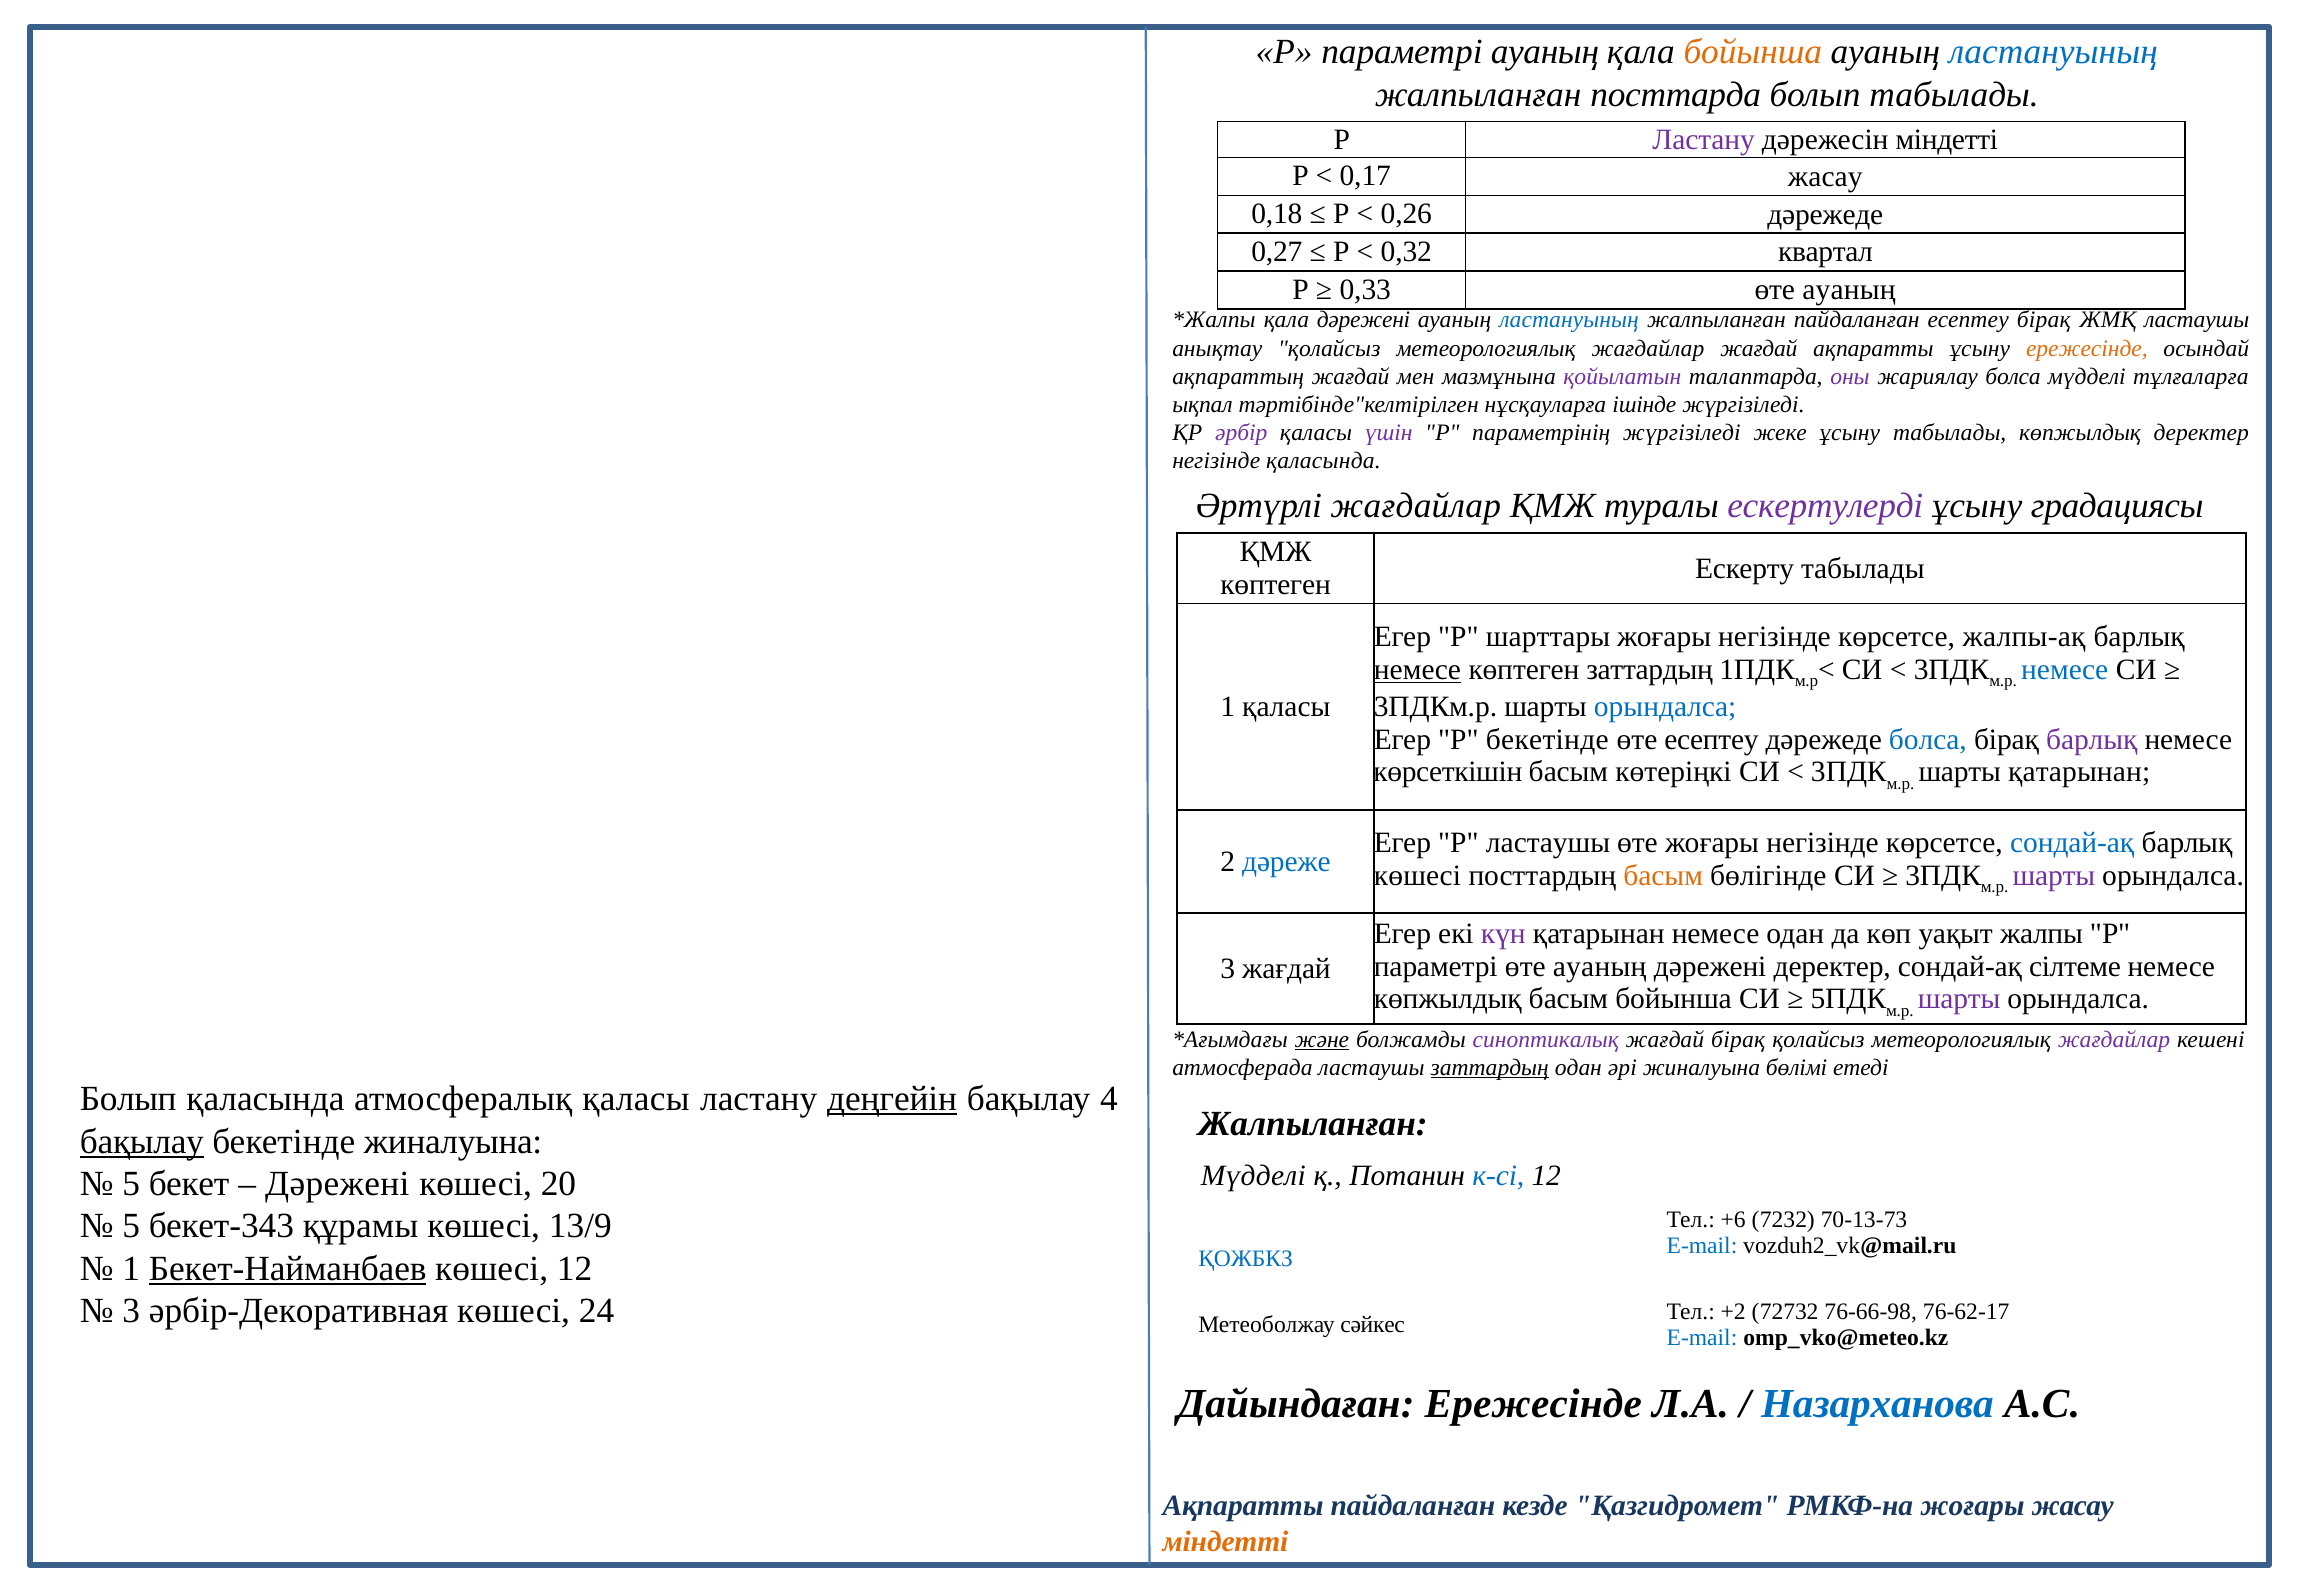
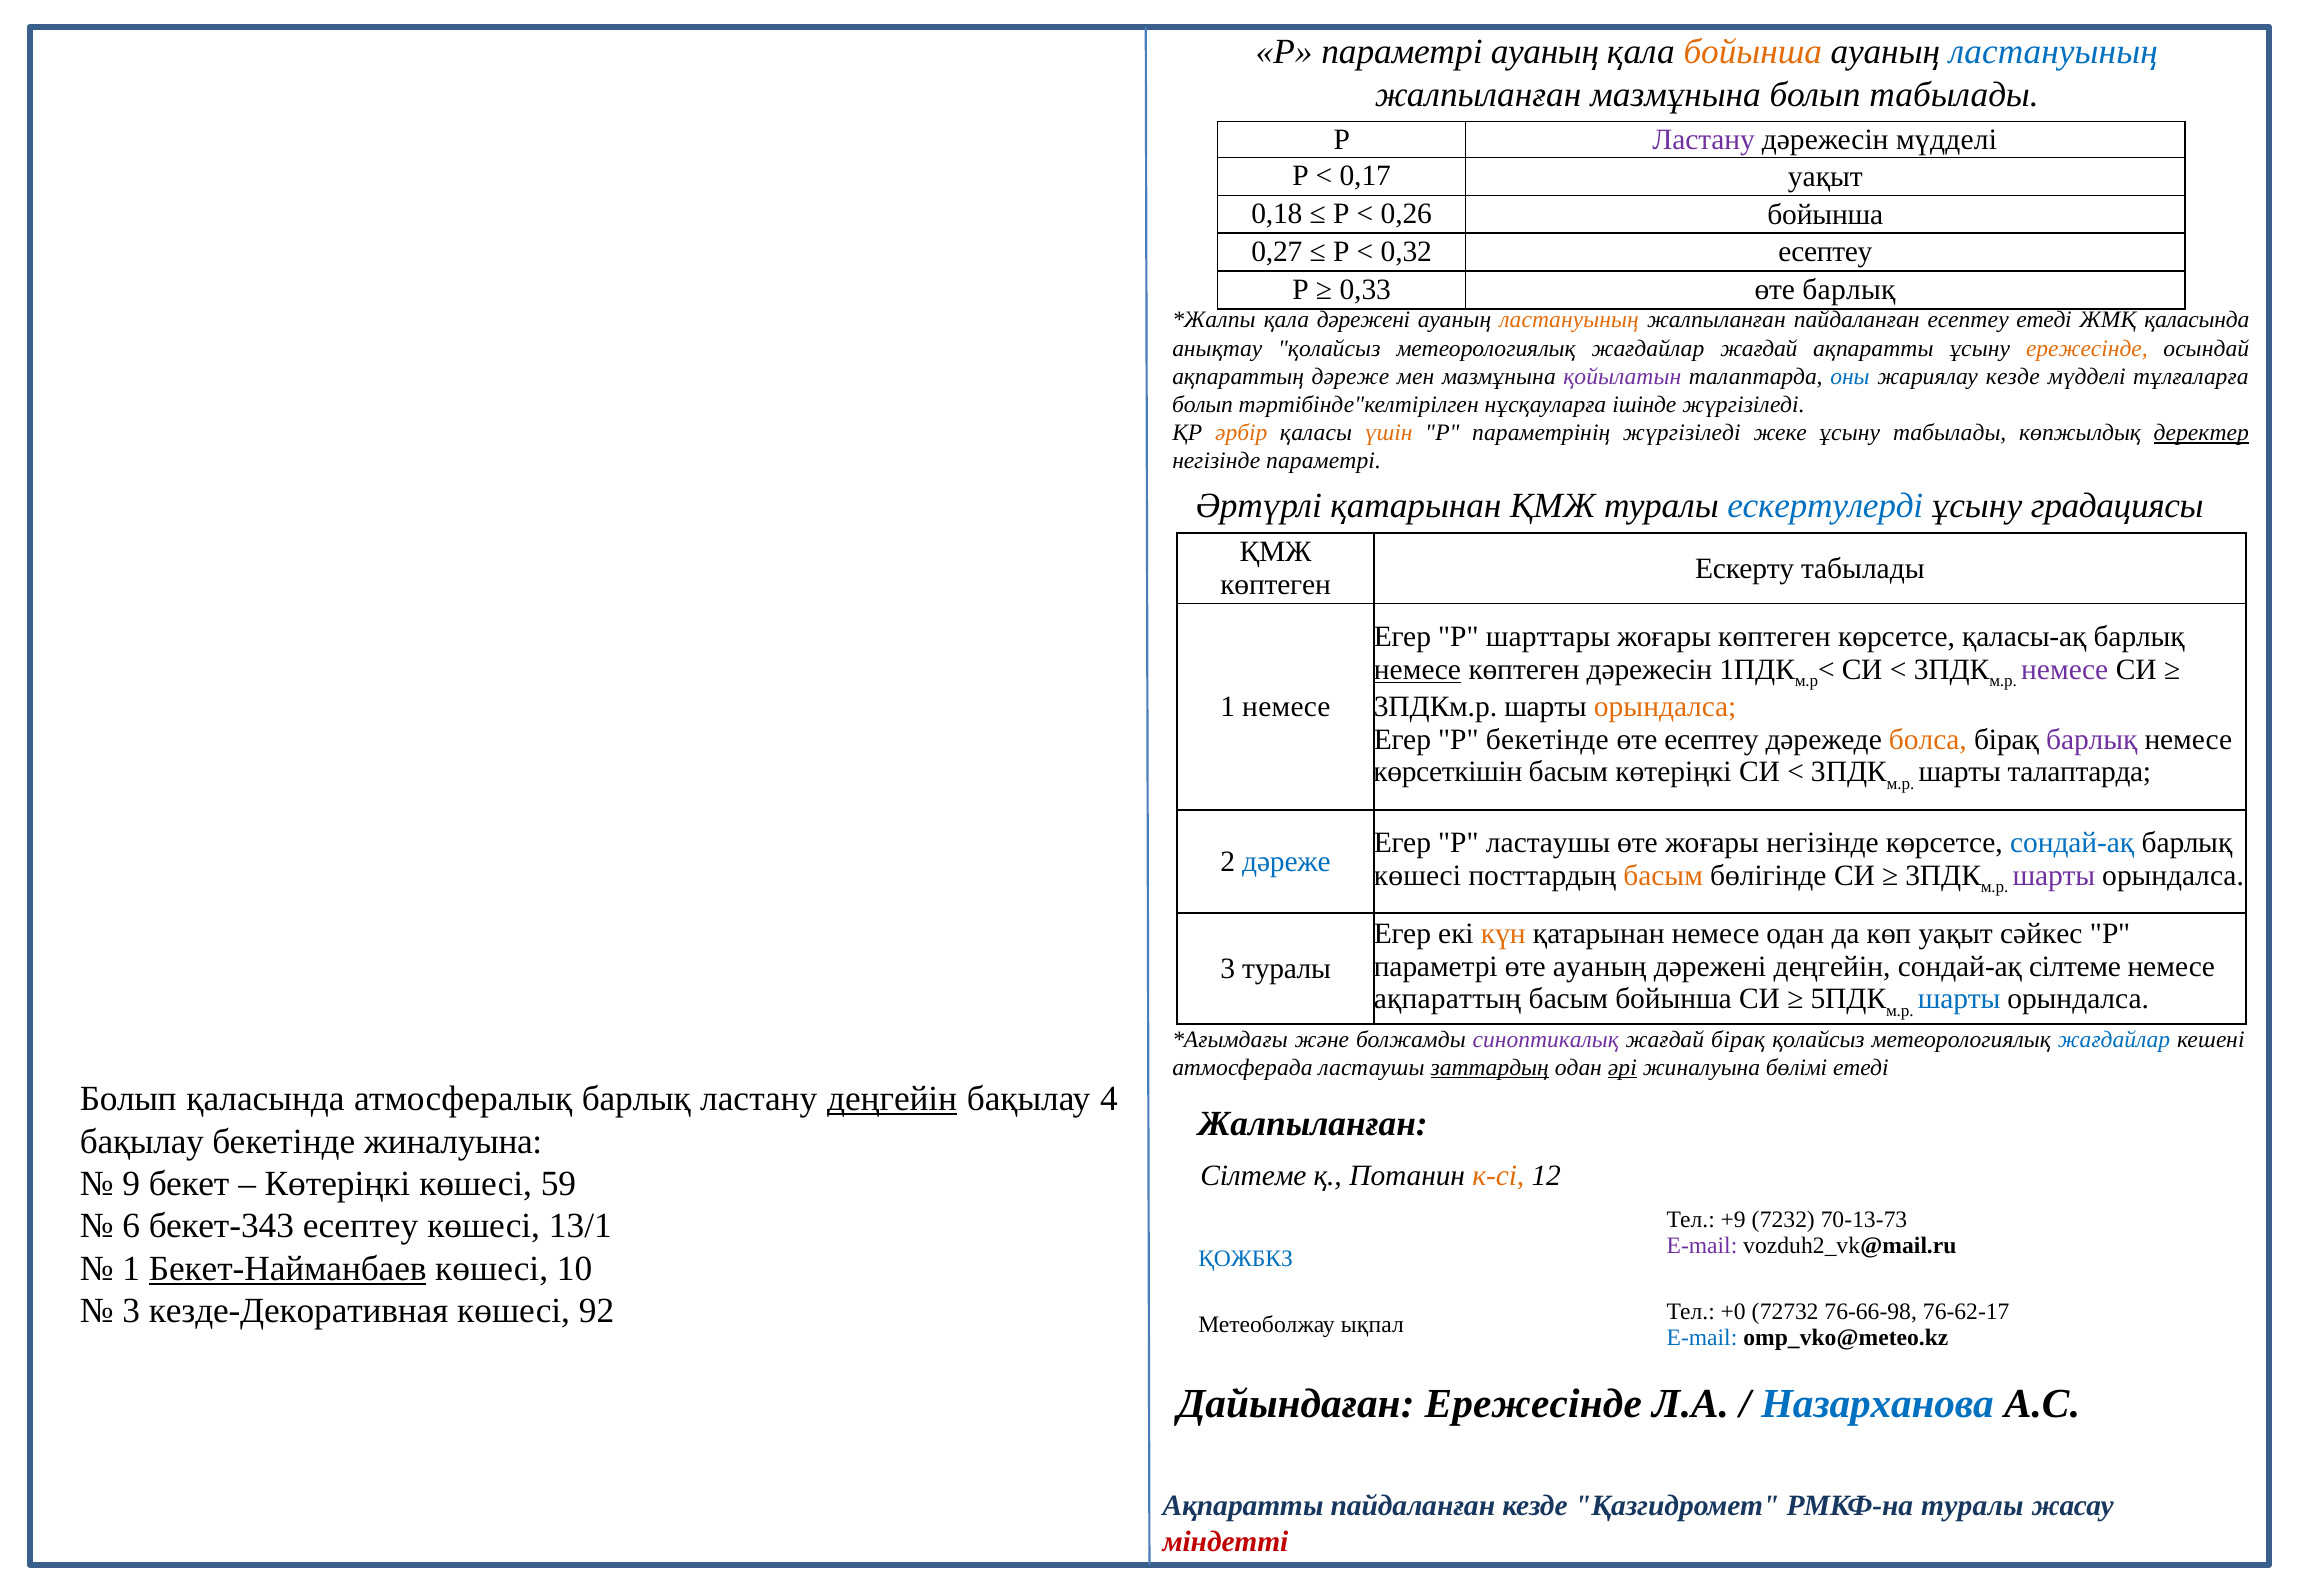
жалпыланған посттарда: посттарда -> мазмұнына
дәрежесін міндетті: міндетті -> мүдделі
0,17 жасау: жасау -> уақыт
0,26 дәрежеде: дәрежеде -> бойынша
0,32 квартал: квартал -> есептеу
0,33 өте ауаның: ауаның -> барлық
ластануының at (1569, 320) colour: blue -> orange
есептеу бірақ: бірақ -> етеді
ЖМҚ ластаушы: ластаушы -> қаласында
ақпараттың жағдай: жағдай -> дәреже
оны colour: purple -> blue
жариялау болса: болса -> кезде
ықпал at (1202, 405): ықпал -> болып
әрбір colour: purple -> orange
үшін colour: purple -> orange
деректер at (2201, 433) underline: none -> present
негізінде қаласында: қаласында -> параметрі
Әртүрлі жағдайлар: жағдайлар -> қатарынан
ескертулерді colour: purple -> blue
негізінде at (1775, 637): негізінде -> көптеген
жалпы-ақ: жалпы-ақ -> қаласы-ақ
көптеген заттардың: заттардың -> дәрежесін
немесе at (2065, 670) colour: blue -> purple
1 қаласы: қаласы -> немесе
орындалса at (1665, 707) colour: blue -> orange
болса at (1928, 739) colour: blue -> orange
шарты қатарынан: қатарынан -> талаптарда
күн colour: purple -> orange
жалпы: жалпы -> сәйкес
дәрежені деректер: деректер -> деңгейін
3 жағдай: жағдай -> туралы
көпжылдық at (1448, 999): көпжылдық -> ақпараттың
шарты at (1959, 999) colour: purple -> blue
және underline: present -> none
жағдайлар at (2114, 1039) colour: purple -> blue
әрі underline: none -> present
атмосфералық қаласы: қаласы -> барлық
бақылау at (142, 1141) underline: present -> none
Мүдделі at (1253, 1176): Мүдделі -> Сілтеме
к-сі colour: blue -> orange
5 at (131, 1184): 5 -> 9
Дәрежені at (337, 1184): Дәрежені -> Көтеріңкі
20: 20 -> 59
+6: +6 -> +9
5 at (131, 1226): 5 -> 6
бекет-343 құрамы: құрамы -> есептеу
13/9: 13/9 -> 13/1
E-mail at (1702, 1245) colour: blue -> purple
көшесі 12: 12 -> 10
әрбір-Декоративная: әрбір-Декоративная -> кезде-Декоративная
24: 24 -> 92
+2: +2 -> +0
сәйкес: сәйкес -> ықпал
РМКФ-на жоғары: жоғары -> туралы
міндетті at (1225, 1541) colour: orange -> red
